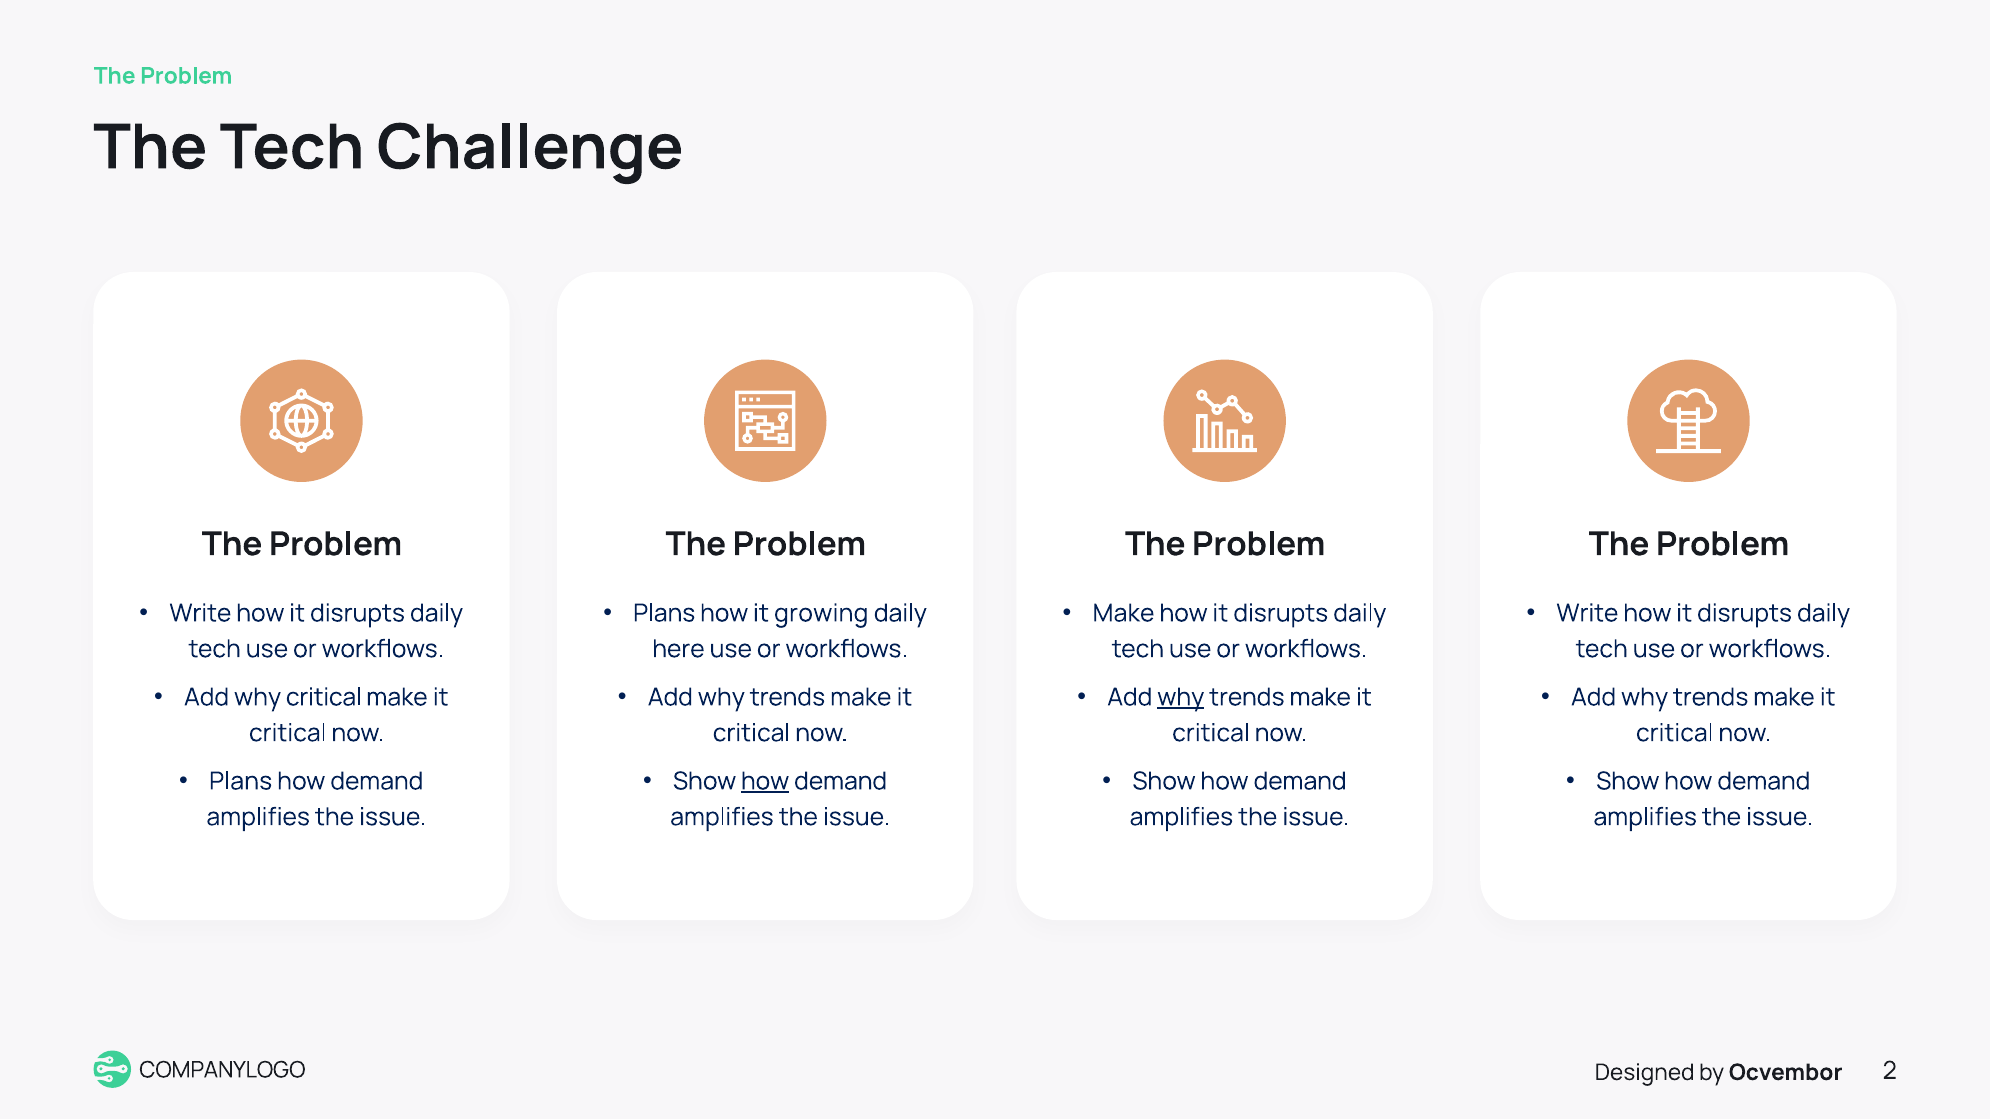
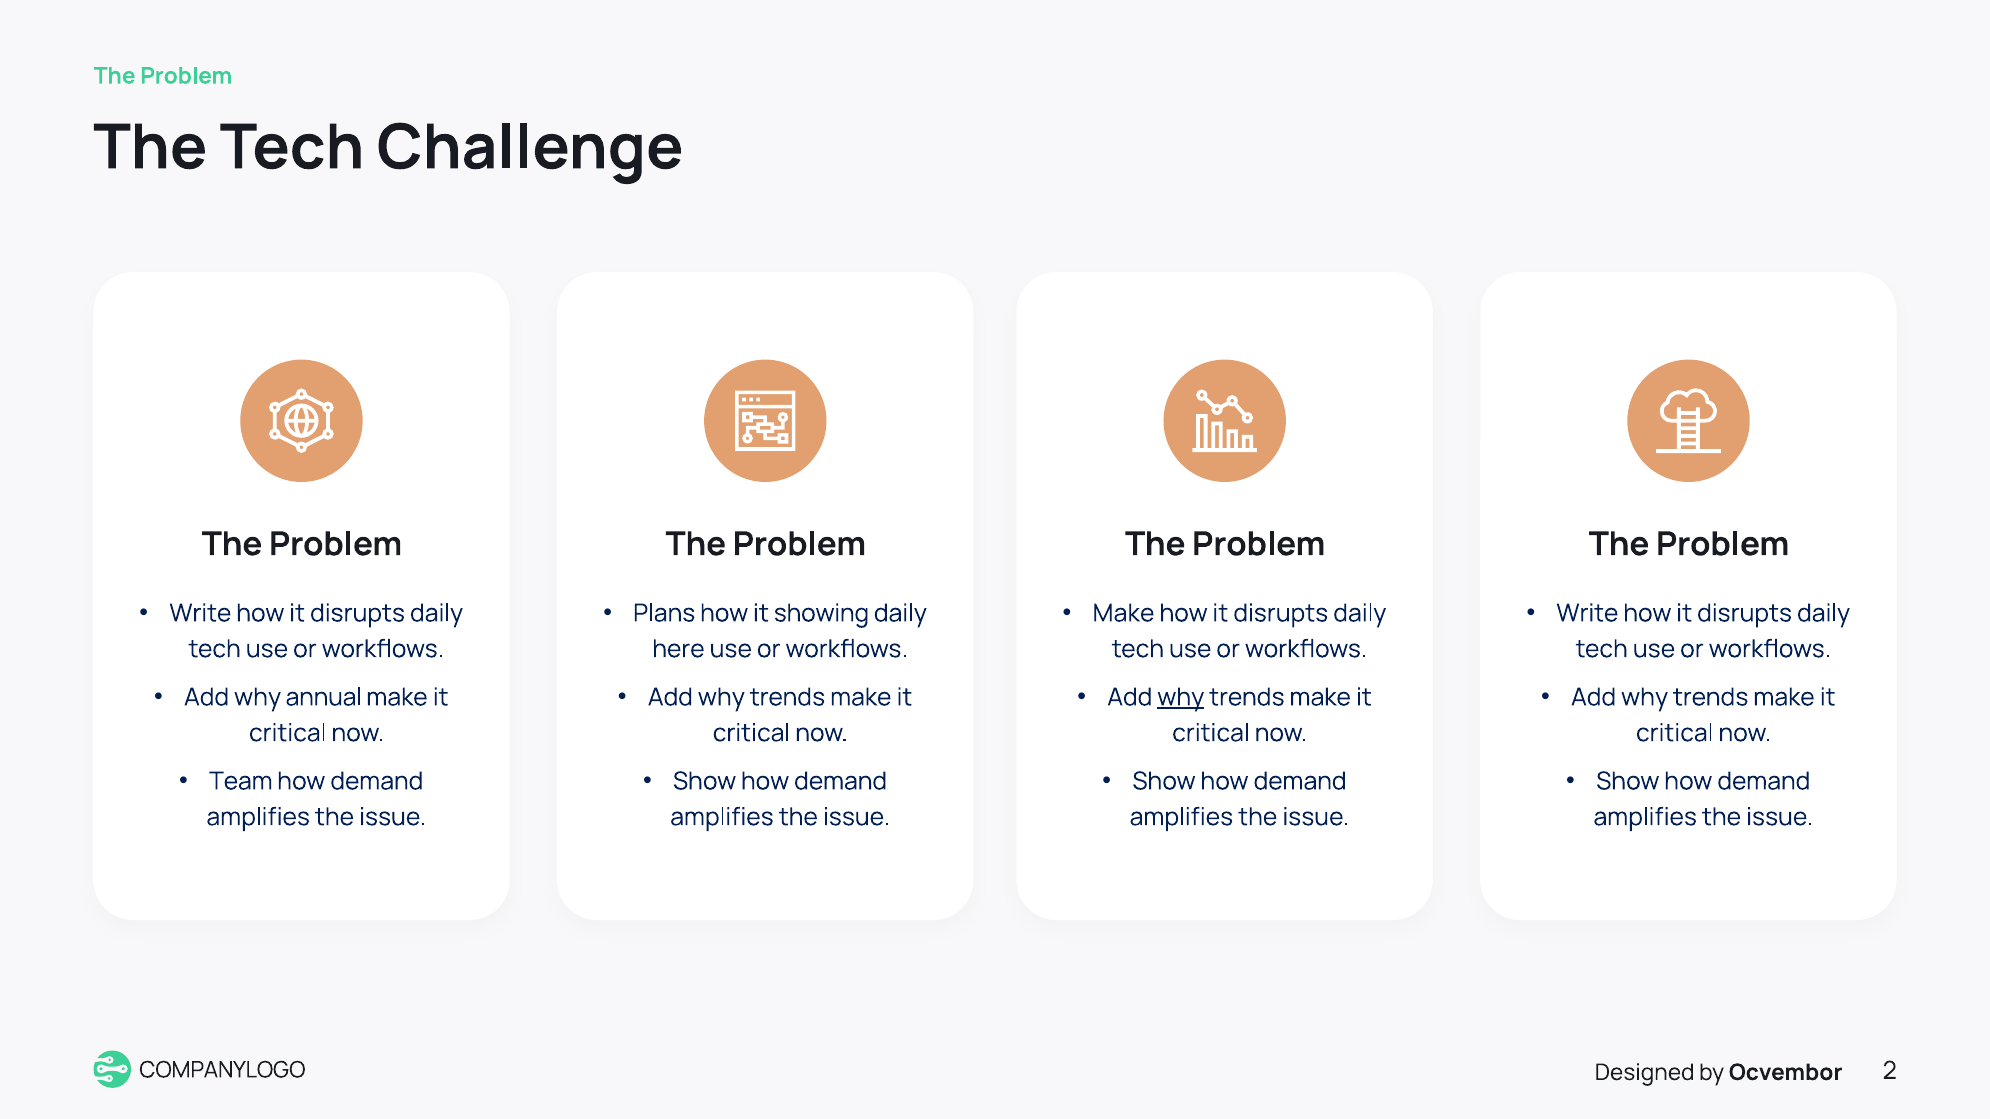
growing: growing -> showing
why critical: critical -> annual
Plans at (241, 782): Plans -> Team
how at (765, 782) underline: present -> none
